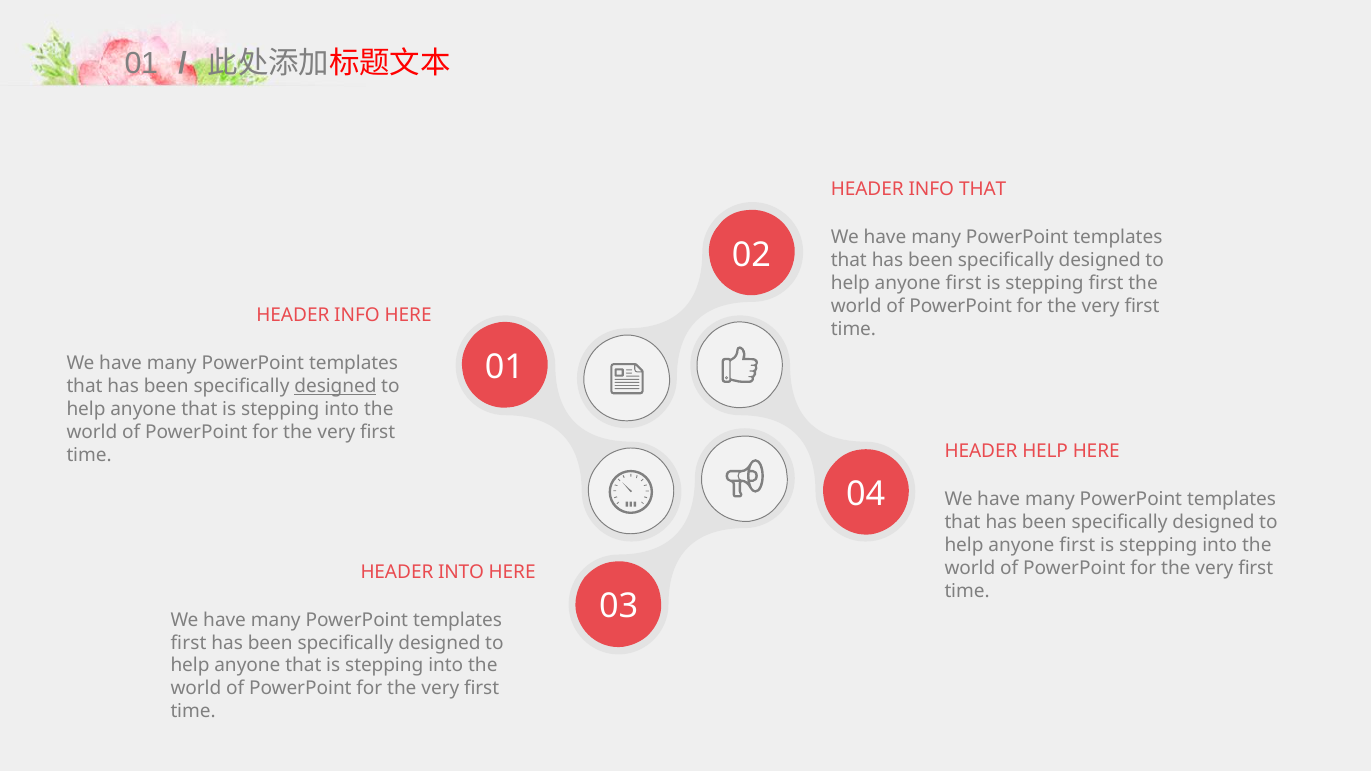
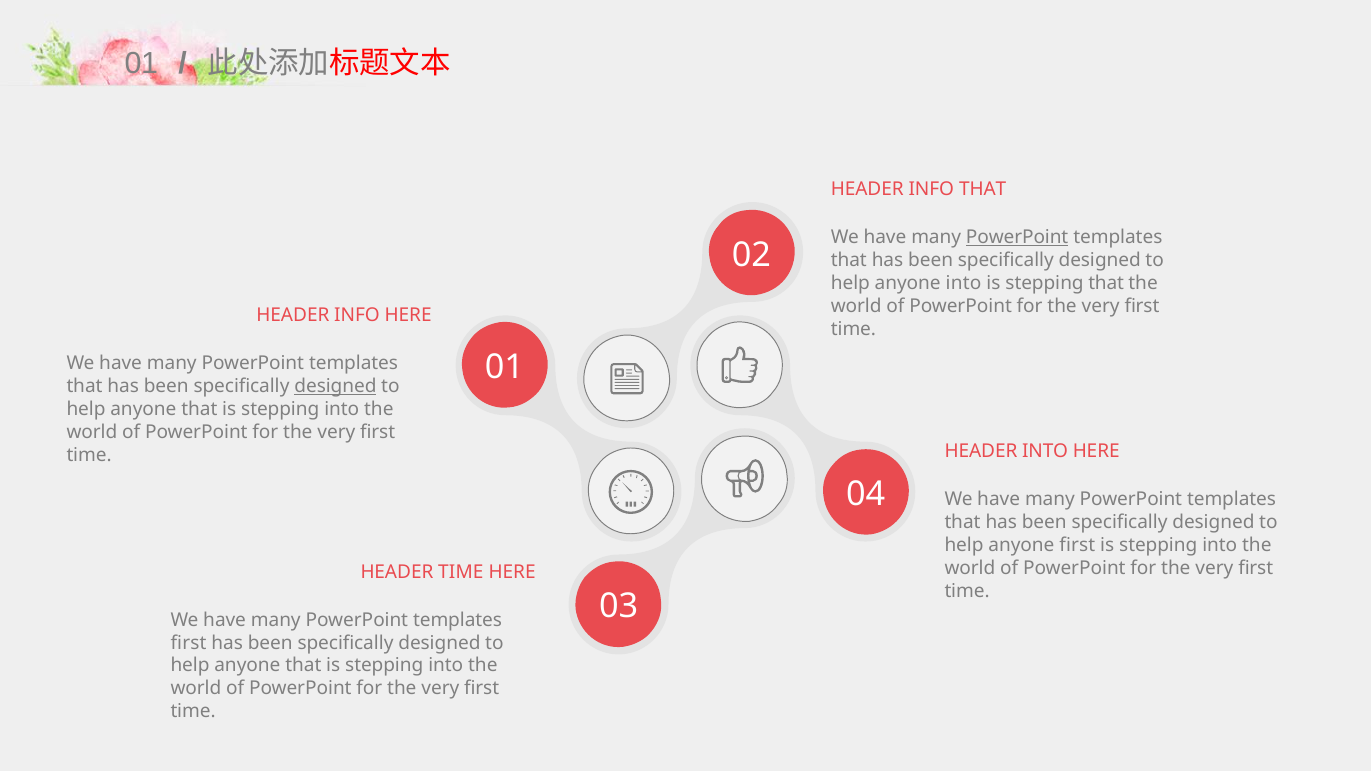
PowerPoint at (1017, 237) underline: none -> present
first at (964, 283): first -> into
stepping first: first -> that
HEADER HELP: HELP -> INTO
HEADER INTO: INTO -> TIME
